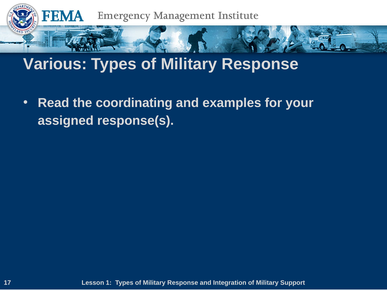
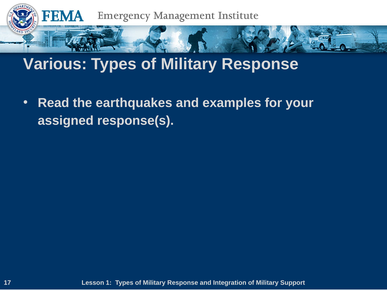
coordinating: coordinating -> earthquakes
